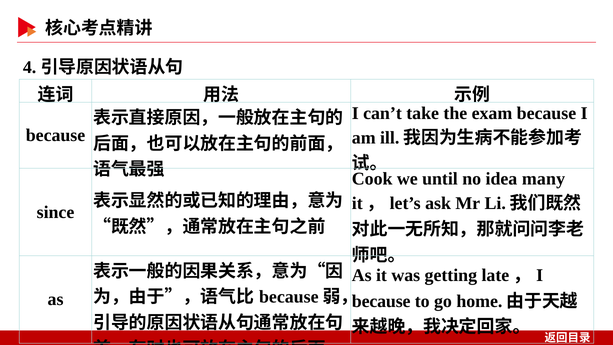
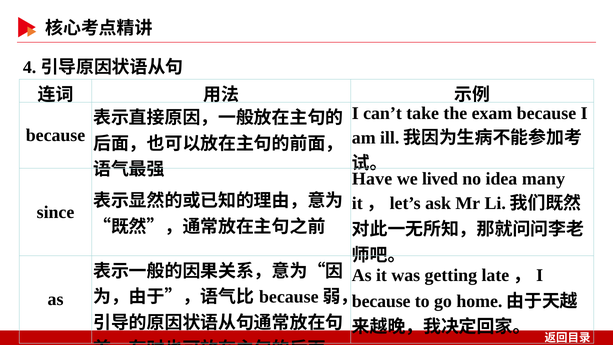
Cook: Cook -> Have
until: until -> lived
